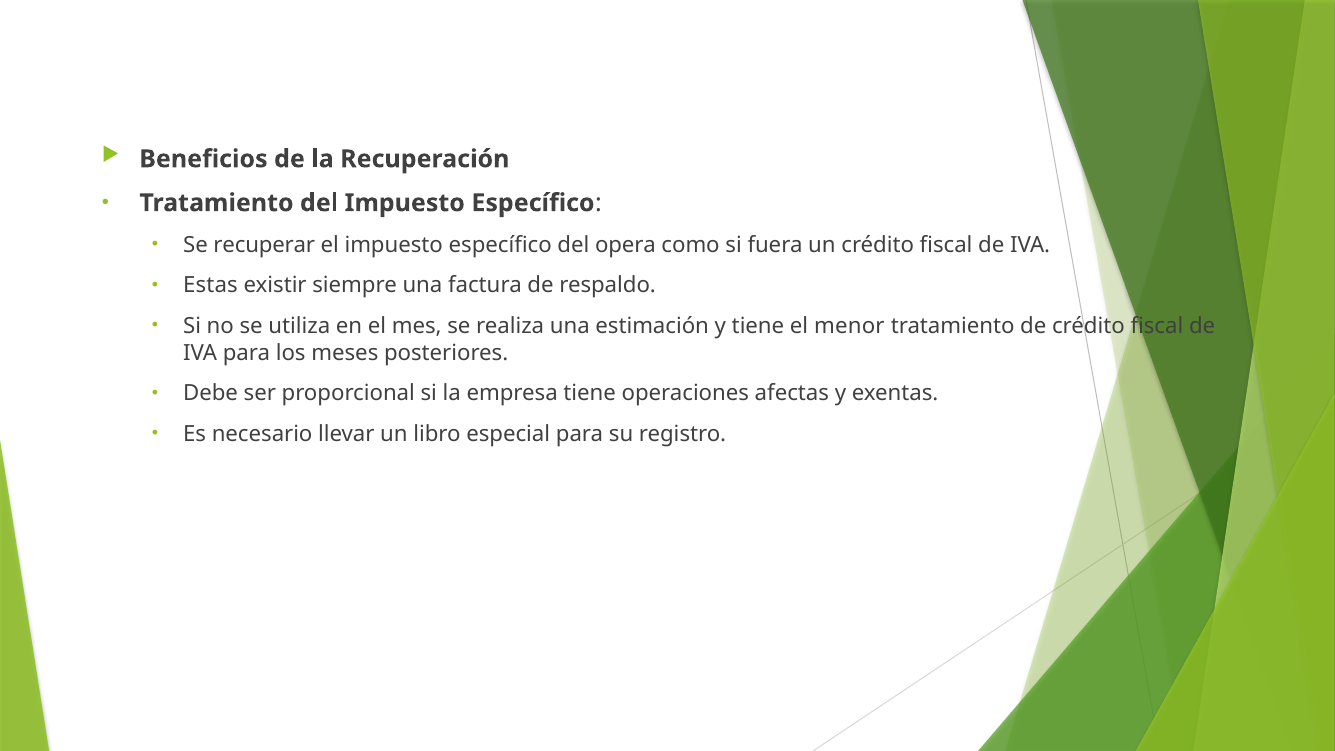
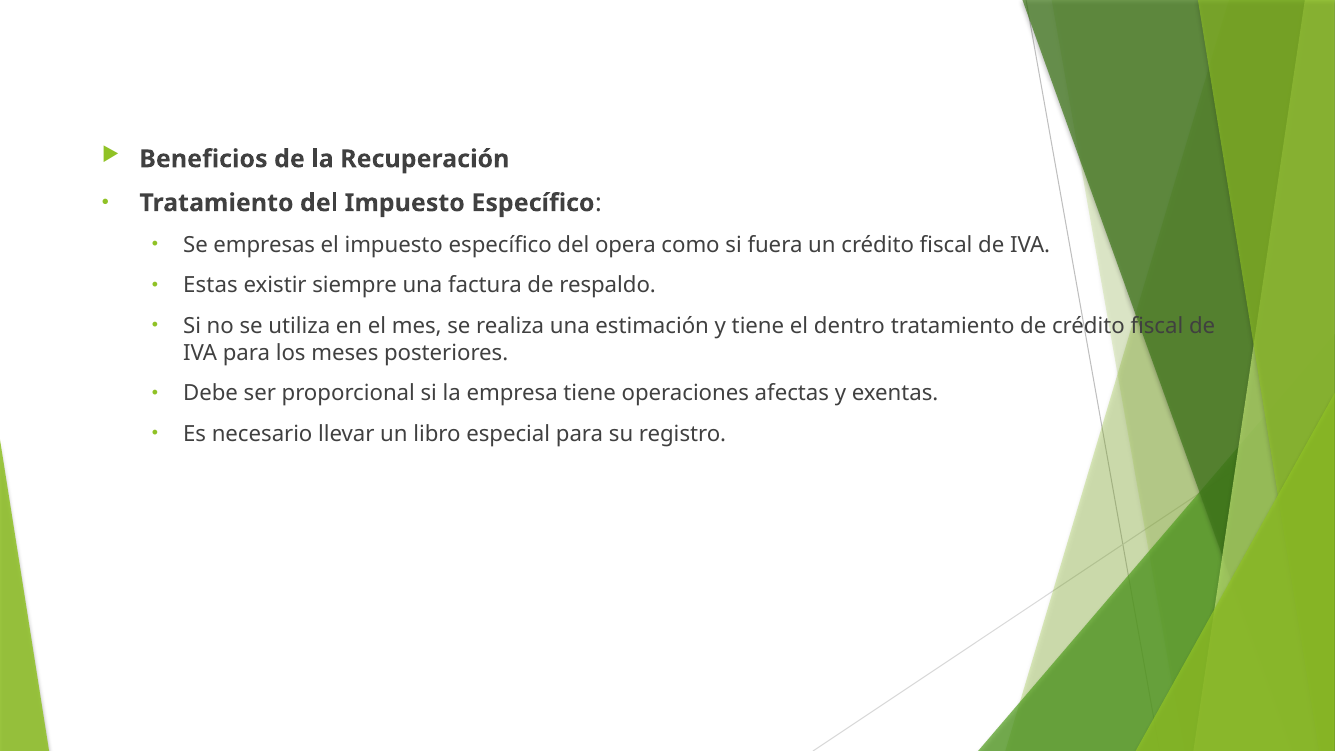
recuperar: recuperar -> empresas
menor: menor -> dentro
